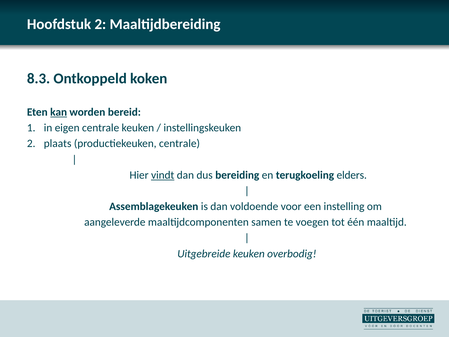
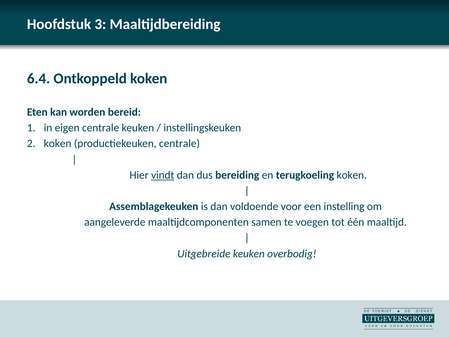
Hoofdstuk 2: 2 -> 3
8.3: 8.3 -> 6.4
kan underline: present -> none
plaats at (58, 143): plaats -> koken
terugkoeling elders: elders -> koken
